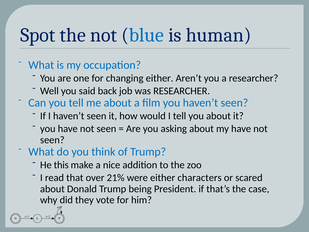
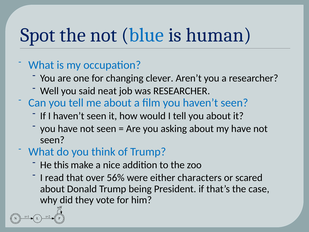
changing either: either -> clever
back: back -> neat
21%: 21% -> 56%
